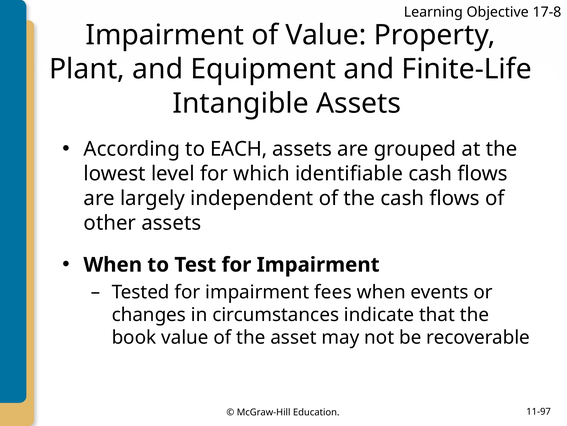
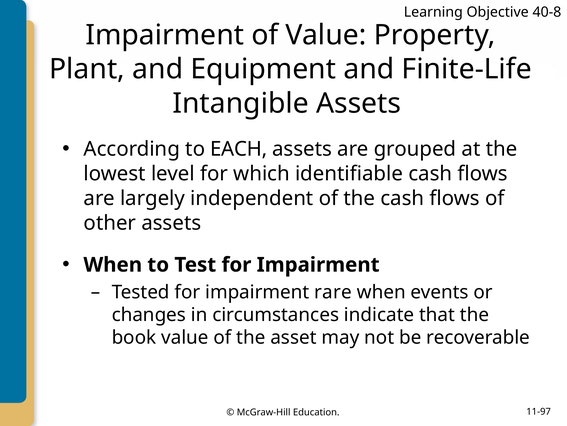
17-8: 17-8 -> 40-8
fees: fees -> rare
